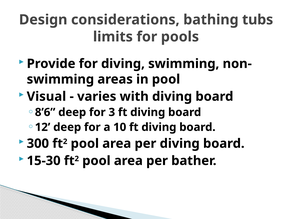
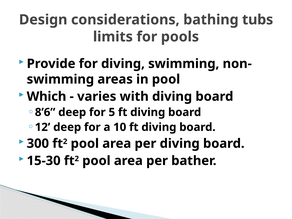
Visual: Visual -> Which
3: 3 -> 5
